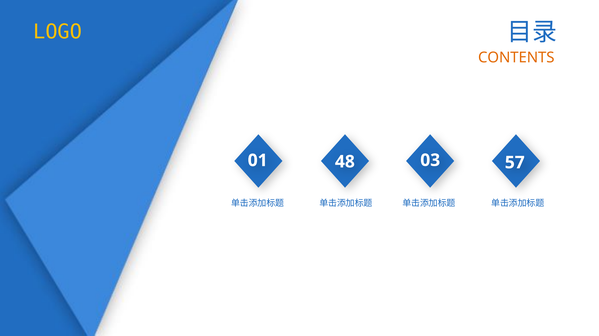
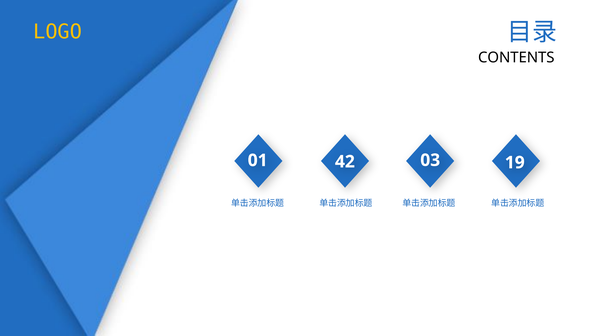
CONTENTS colour: orange -> black
48: 48 -> 42
57: 57 -> 19
